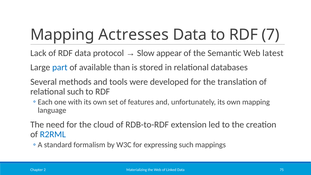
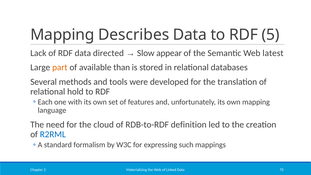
Actresses: Actresses -> Describes
7: 7 -> 5
protocol: protocol -> directed
part colour: blue -> orange
relational such: such -> hold
extension: extension -> definition
